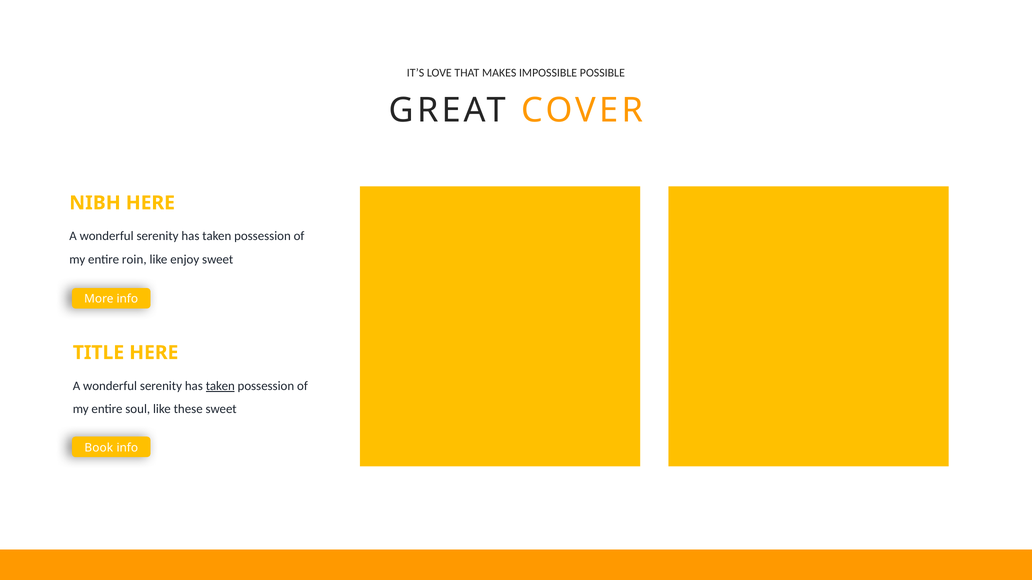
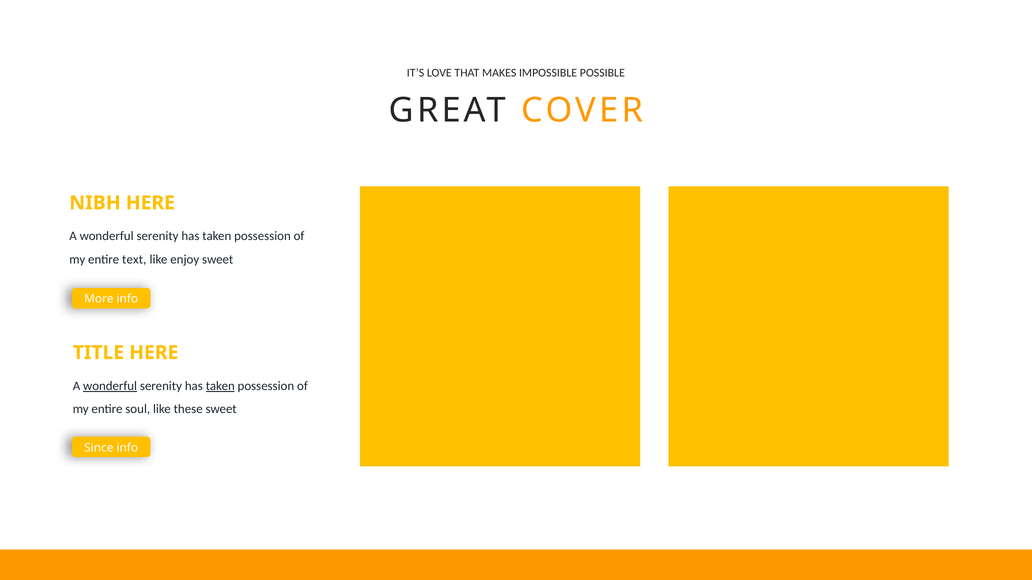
roin: roin -> text
wonderful at (110, 386) underline: none -> present
Book: Book -> Since
